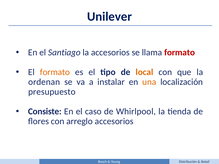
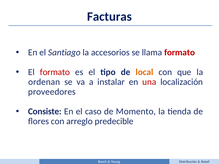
Unilever: Unilever -> Facturas
formato at (55, 72) colour: orange -> red
una colour: orange -> red
presupuesto: presupuesto -> proveedores
Whirlpool: Whirlpool -> Momento
arreglo accesorios: accesorios -> predecible
